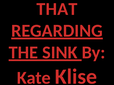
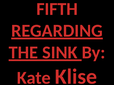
THAT: THAT -> FIFTH
